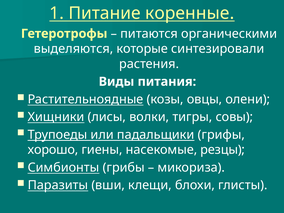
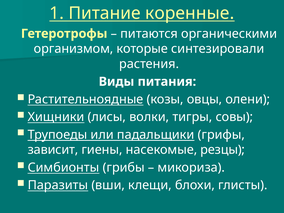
выделяются: выделяются -> организмом
хорошо: хорошо -> зависит
